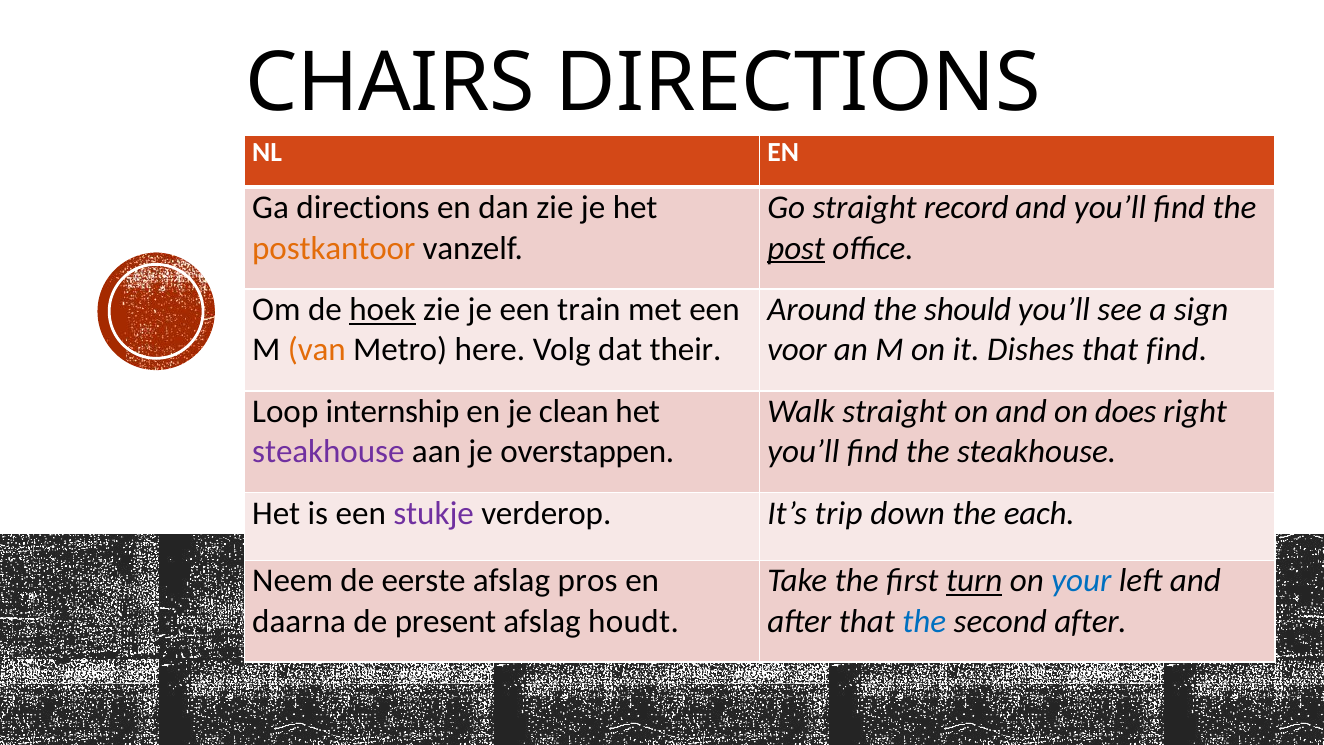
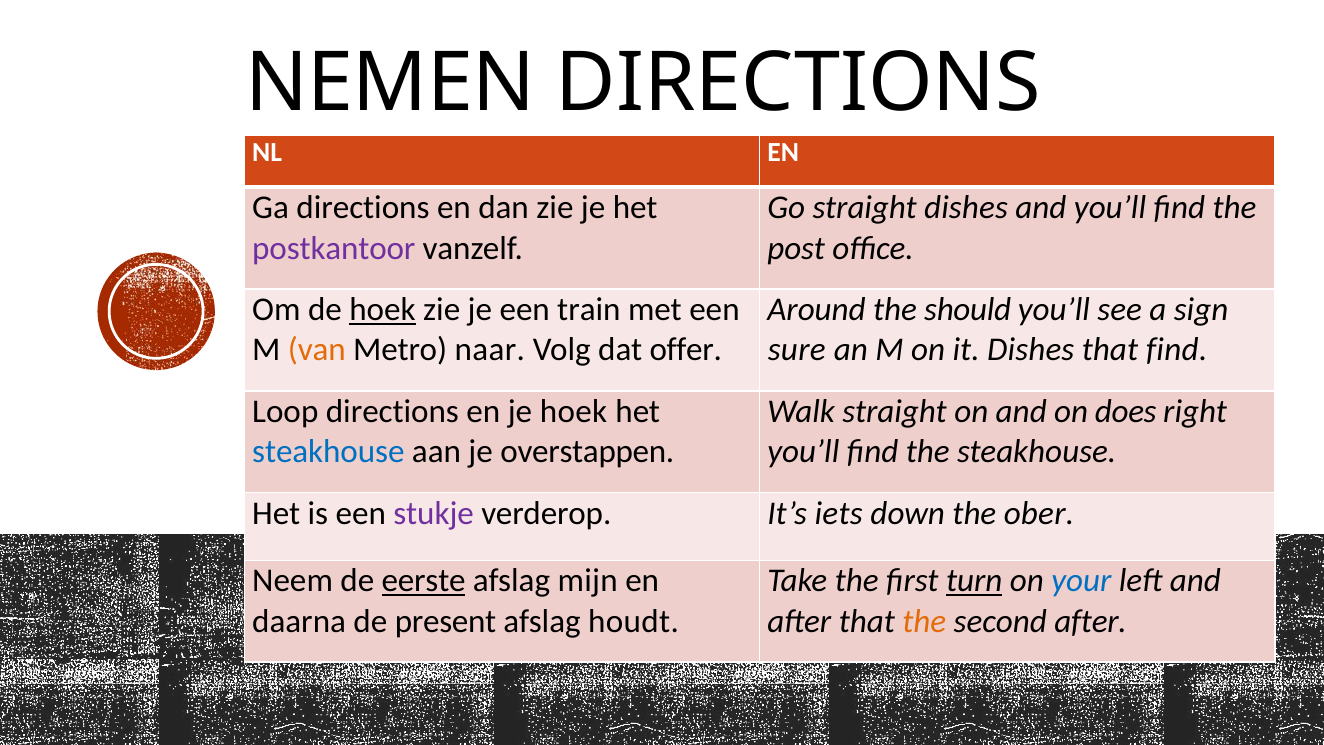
CHAIRS: CHAIRS -> NEMEN
straight record: record -> dishes
postkantoor colour: orange -> purple
post underline: present -> none
here: here -> naar
their: their -> offer
voor: voor -> sure
Loop internship: internship -> directions
je clean: clean -> hoek
steakhouse at (328, 452) colour: purple -> blue
trip: trip -> iets
each: each -> ober
eerste underline: none -> present
pros: pros -> mijn
the at (924, 621) colour: blue -> orange
